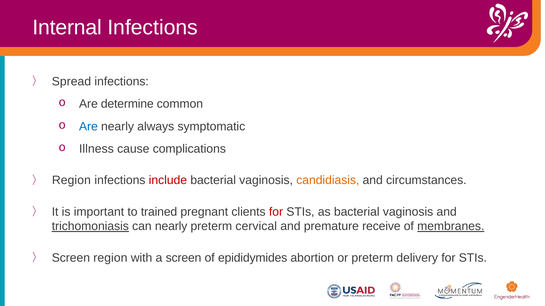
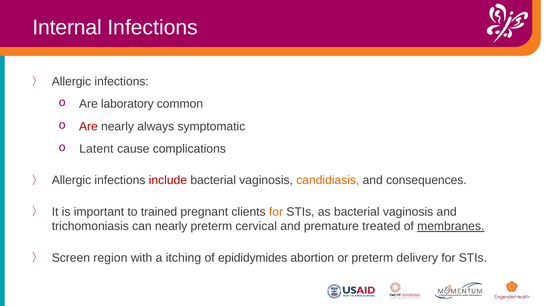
Spread at (71, 82): Spread -> Allergic
determine: determine -> laboratory
Are at (88, 127) colour: blue -> red
Illness: Illness -> Latent
Region at (71, 181): Region -> Allergic
circumstances: circumstances -> consequences
for at (276, 212) colour: red -> orange
trichomoniasis underline: present -> none
receive: receive -> treated
a screen: screen -> itching
